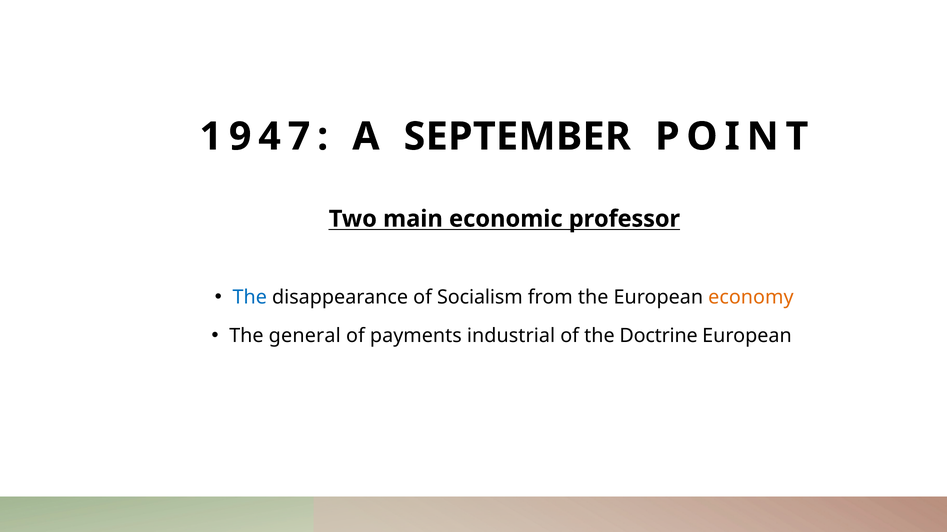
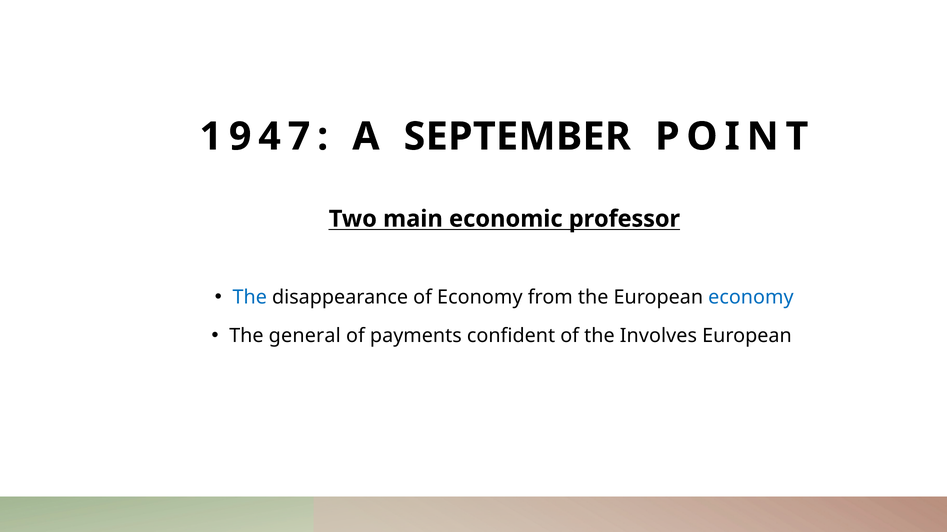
of Socialism: Socialism -> Economy
economy at (751, 298) colour: orange -> blue
industrial: industrial -> confident
Doctrine: Doctrine -> Involves
